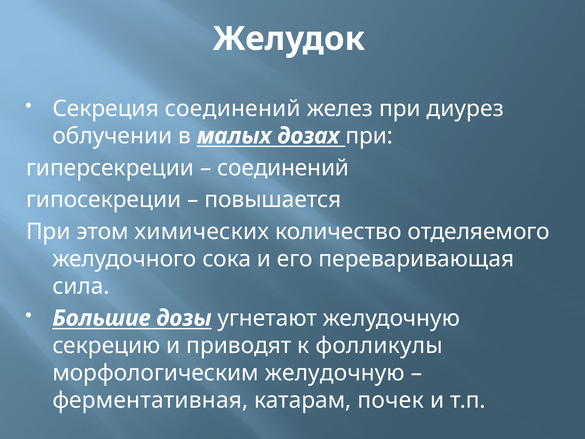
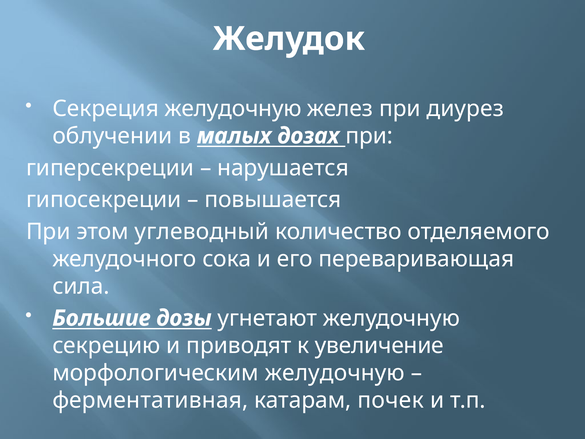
Секреция соединений: соединений -> желудочную
соединений at (283, 168): соединений -> нарушается
химических: химических -> углеводный
фолликулы: фолликулы -> увеличение
